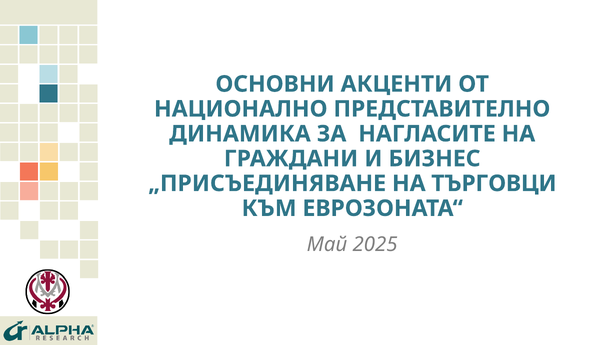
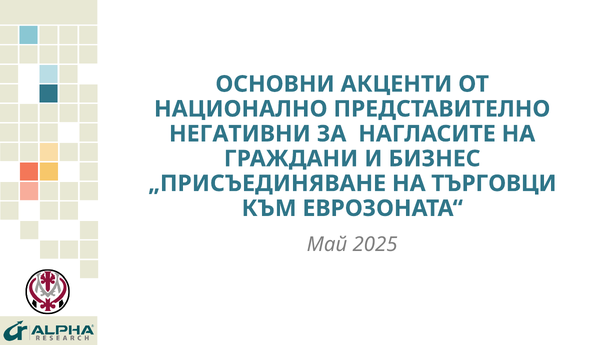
ДИНАМИКА: ДИНАМИКА -> НЕГАТИВНИ
